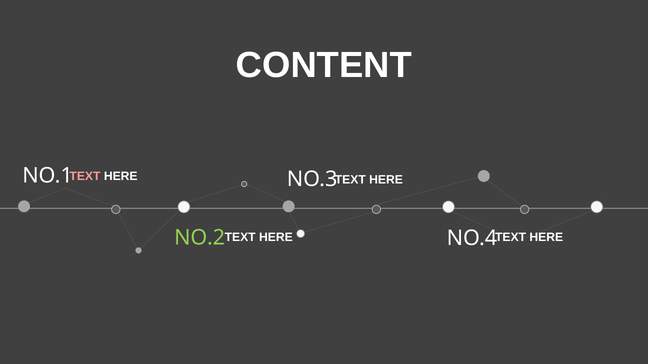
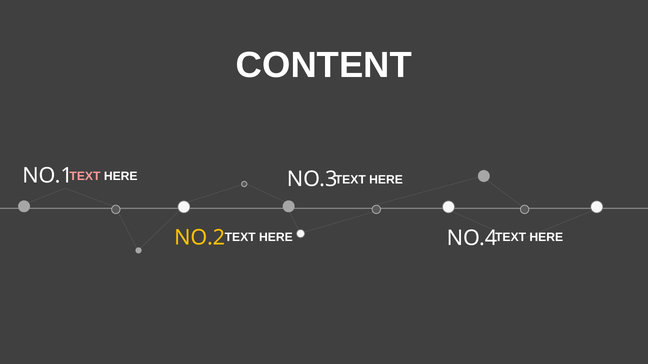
NO.2 colour: light green -> yellow
